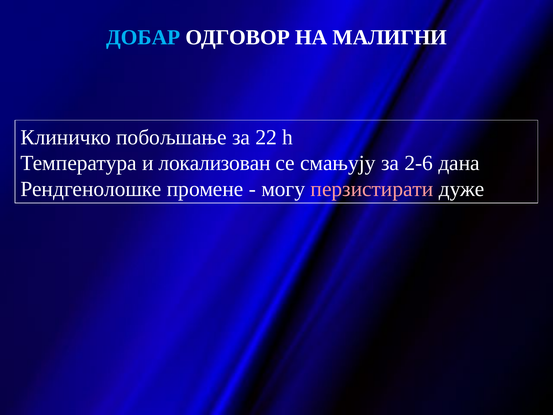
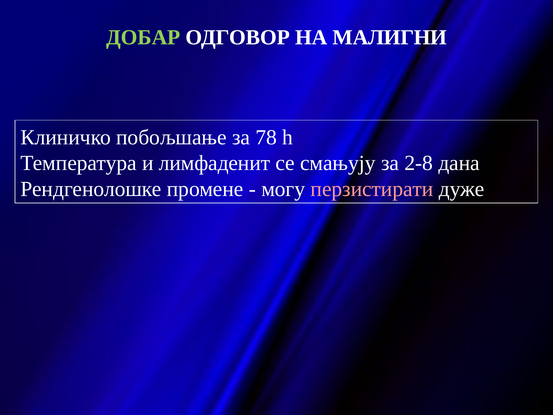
ДОБАР colour: light blue -> light green
22: 22 -> 78
локализован: локализован -> лимфаденит
2-6: 2-6 -> 2-8
